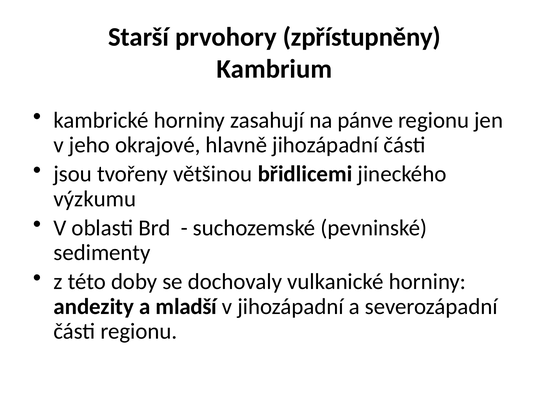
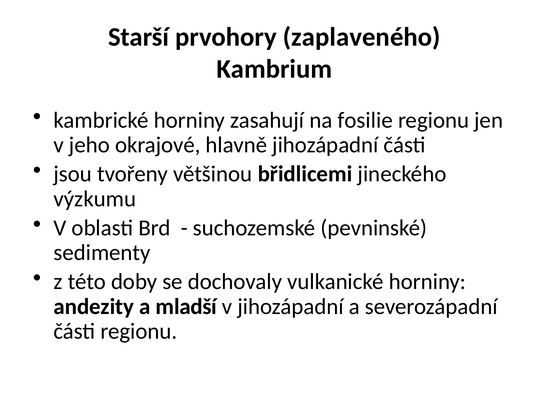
zpřístupněny: zpřístupněny -> zaplaveného
pánve: pánve -> fosilie
